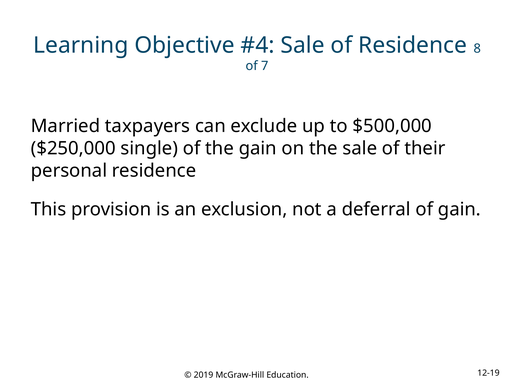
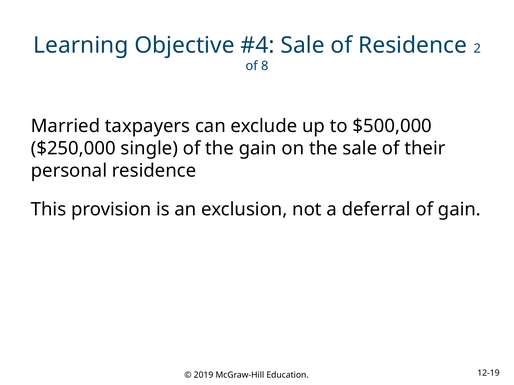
8: 8 -> 2
7: 7 -> 8
